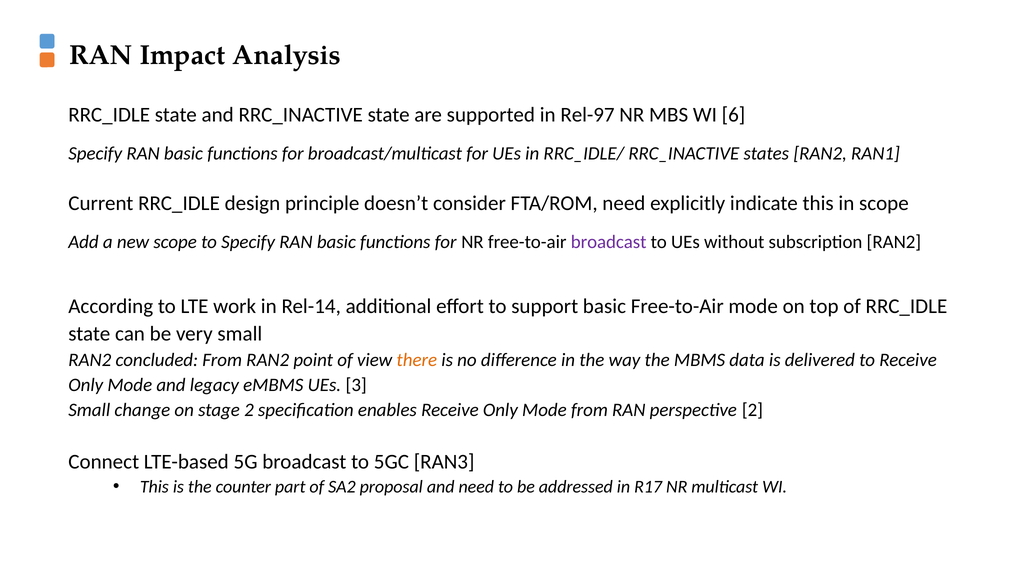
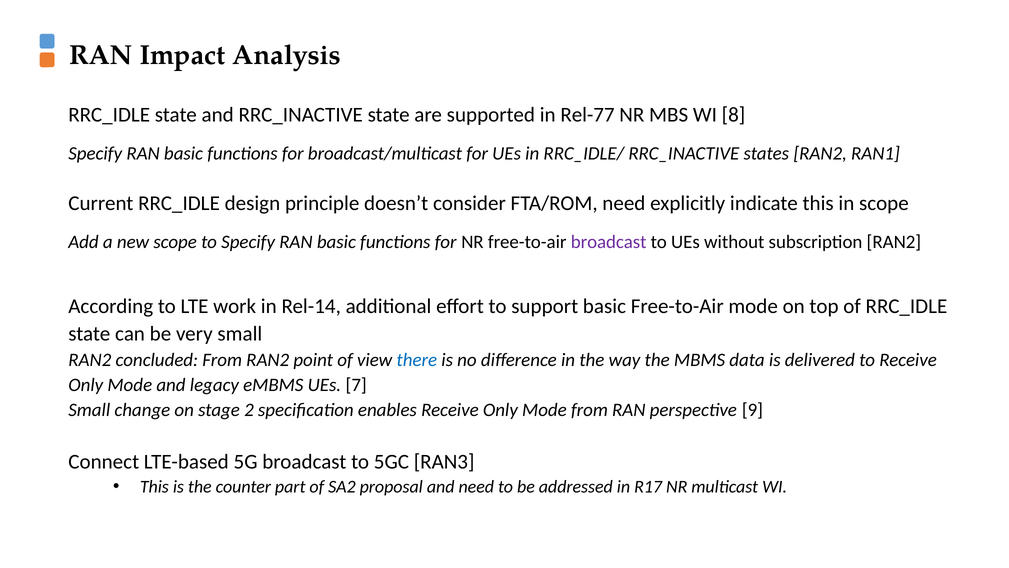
Rel-97: Rel-97 -> Rel-77
6: 6 -> 8
there colour: orange -> blue
3: 3 -> 7
perspective 2: 2 -> 9
